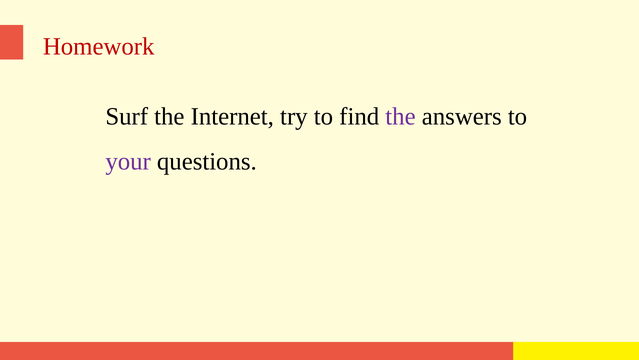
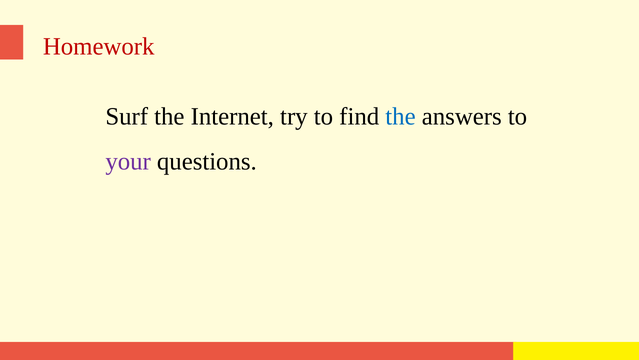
the at (400, 117) colour: purple -> blue
